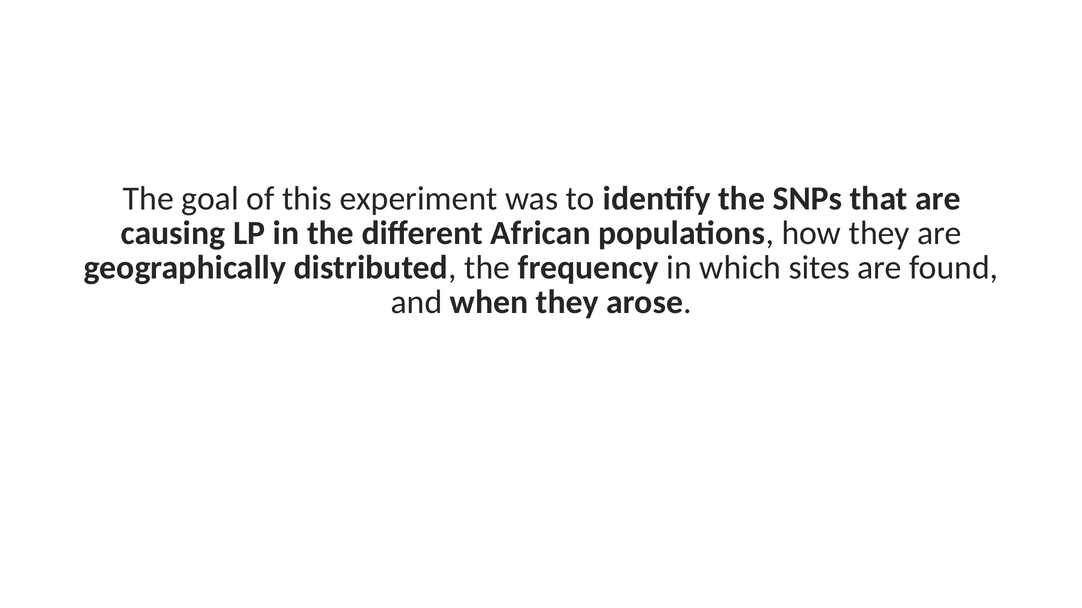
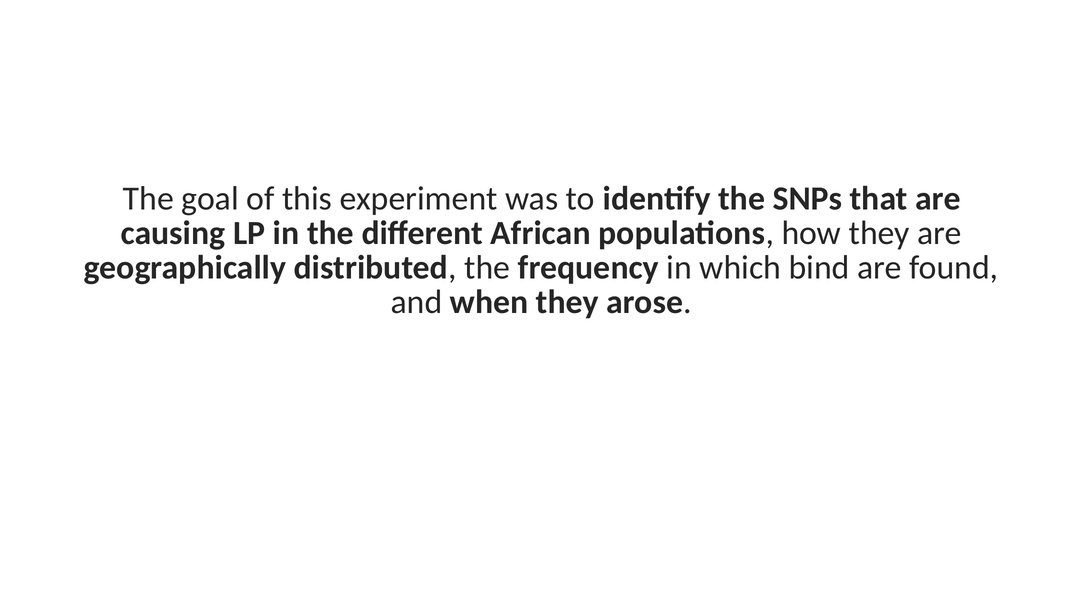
sites: sites -> bind
